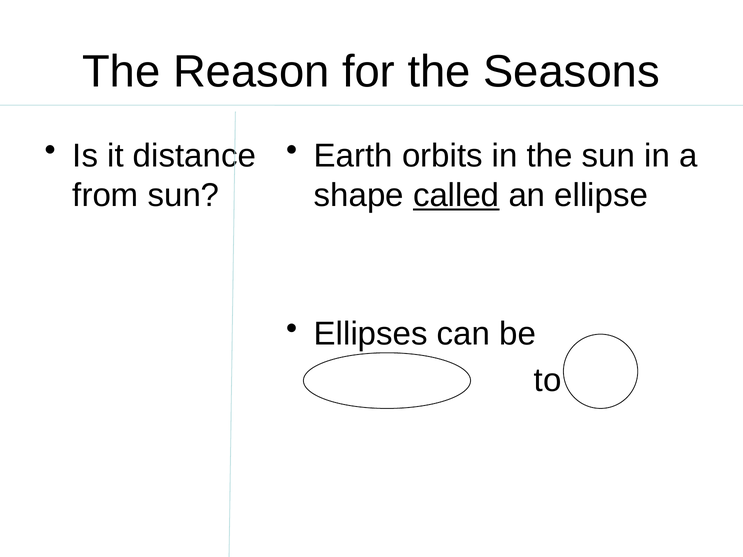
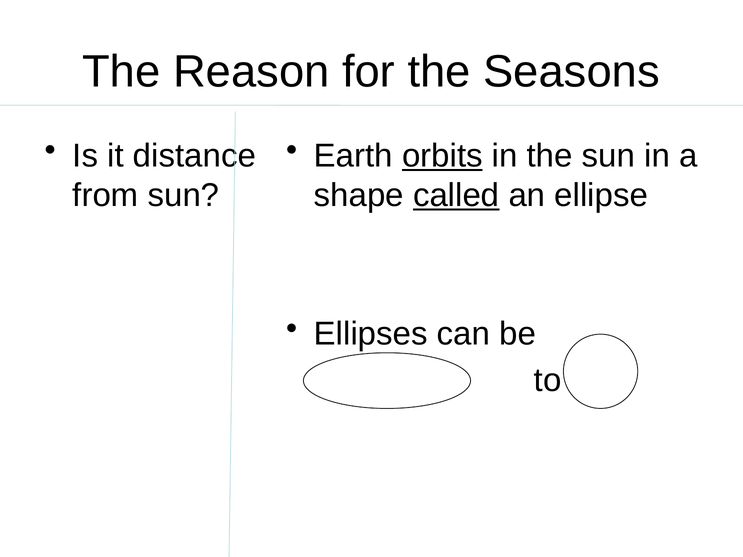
orbits underline: none -> present
